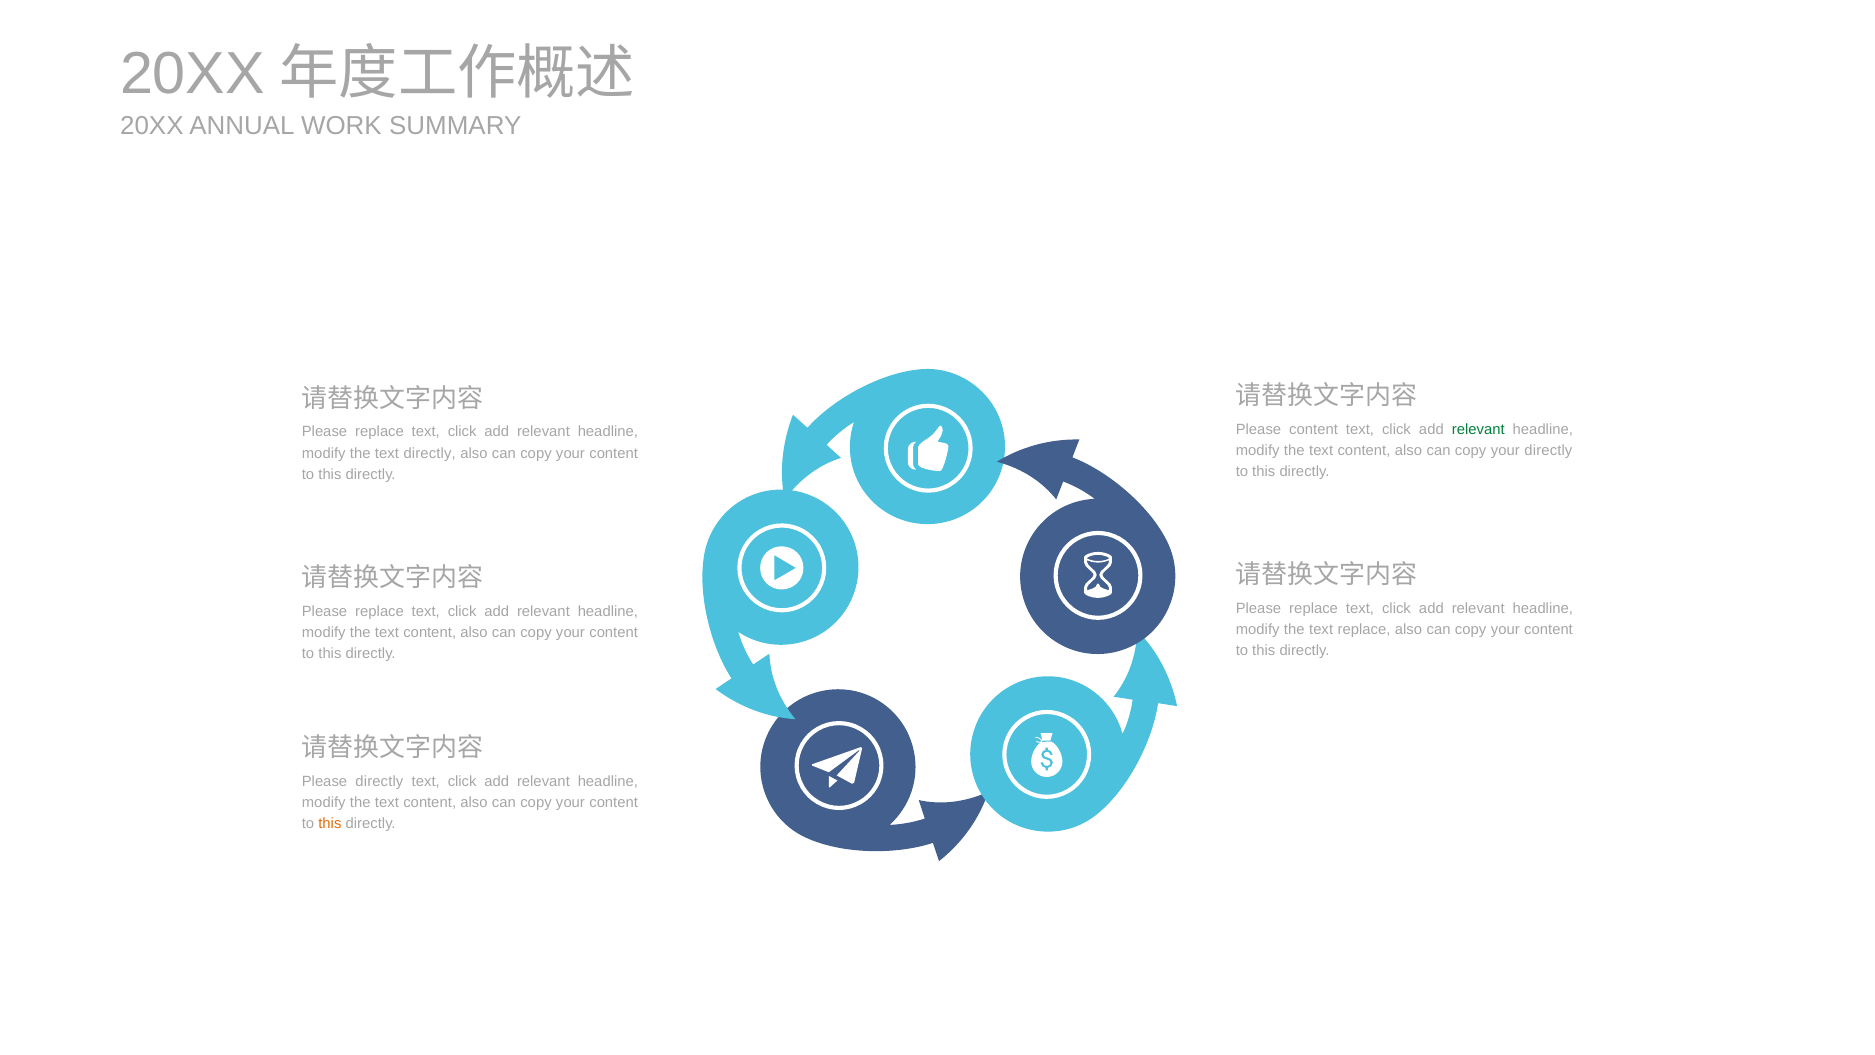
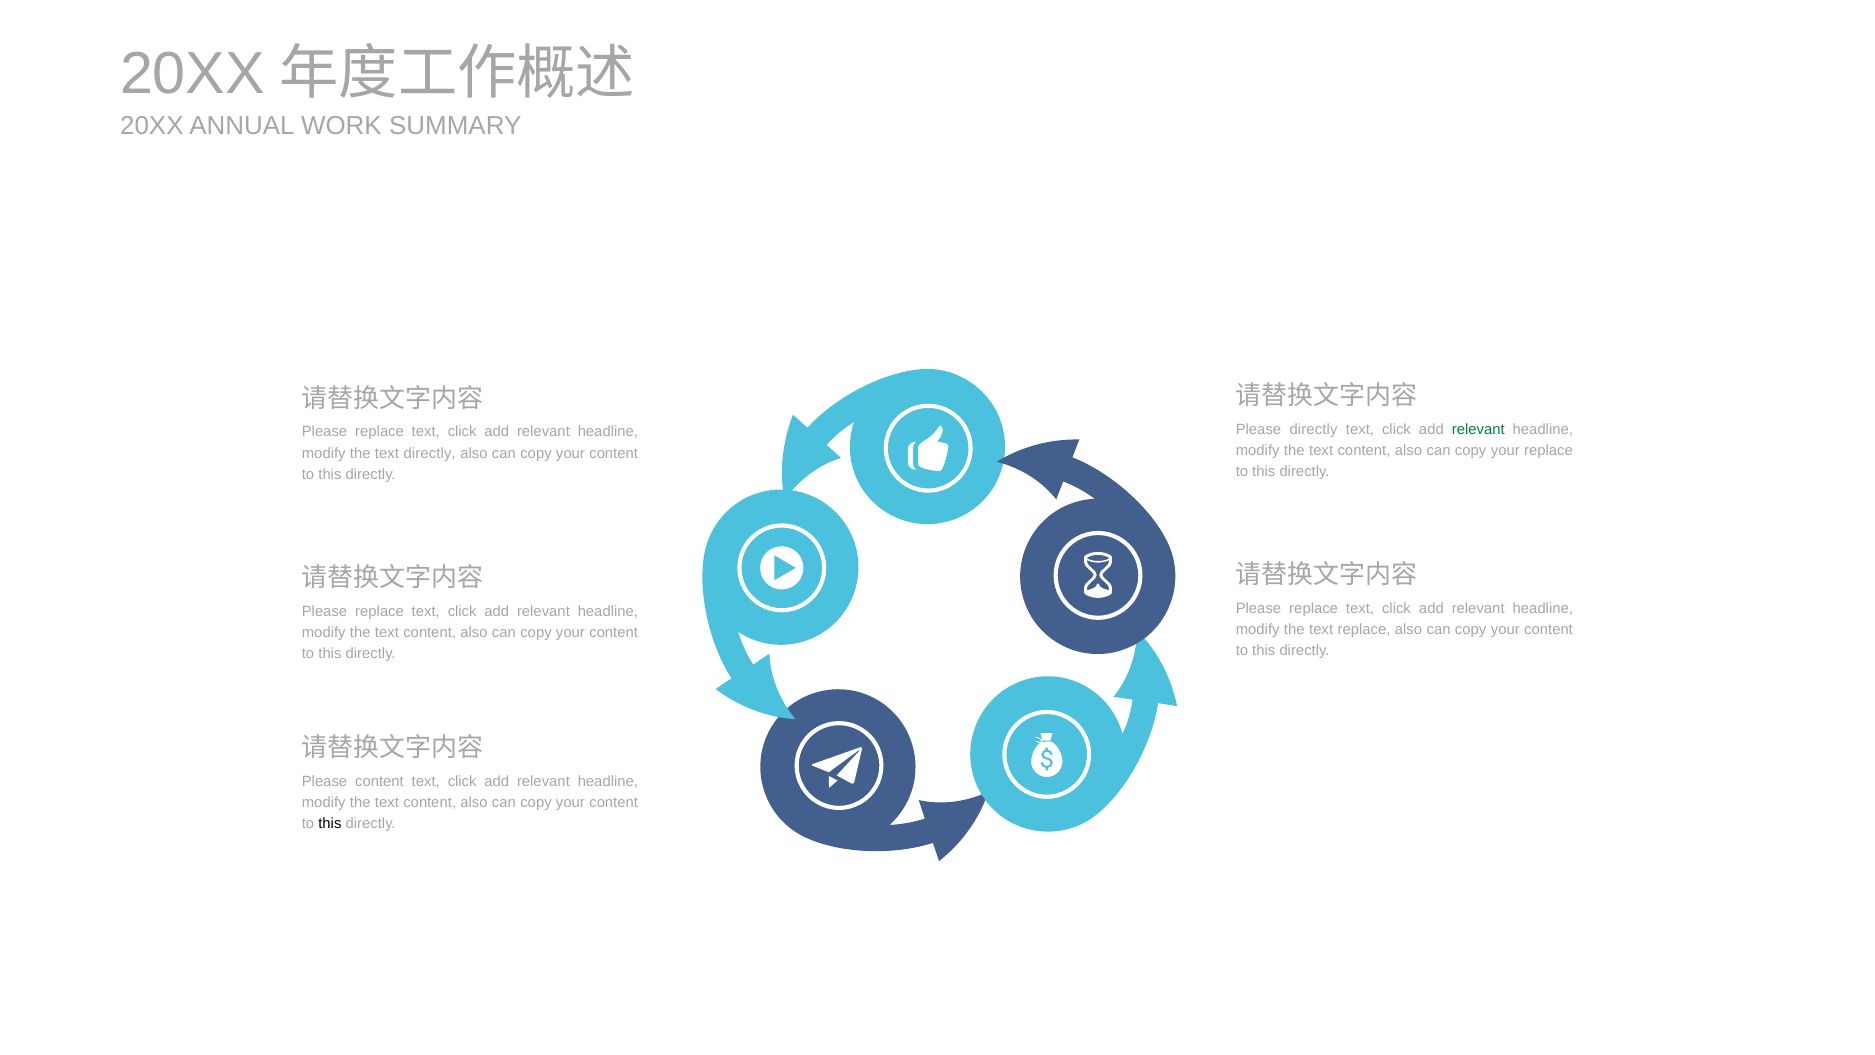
Please content: content -> directly
your directly: directly -> replace
Please directly: directly -> content
this at (330, 824) colour: orange -> black
